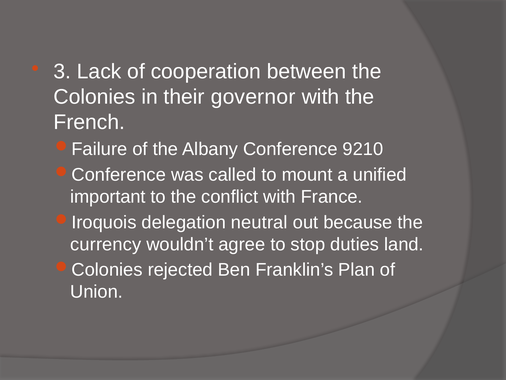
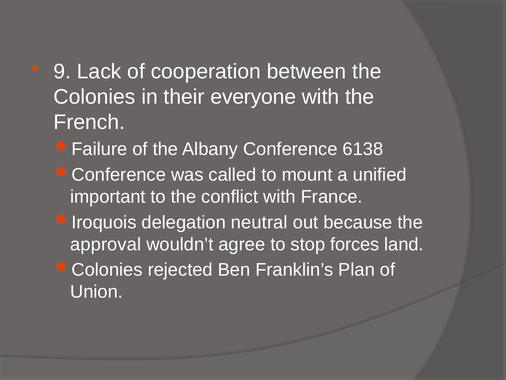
3: 3 -> 9
governor: governor -> everyone
9210: 9210 -> 6138
currency: currency -> approval
duties: duties -> forces
